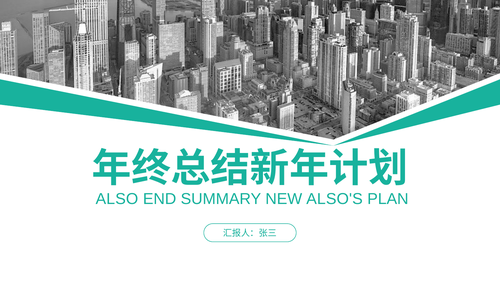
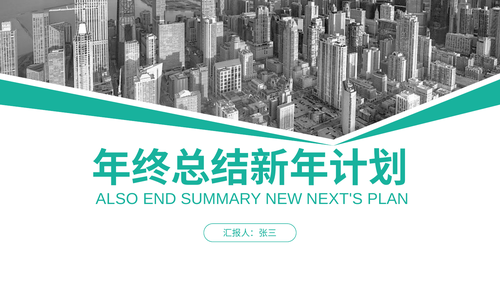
ALSO'S: ALSO'S -> NEXT'S
